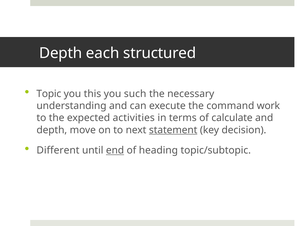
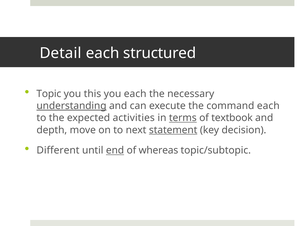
Depth at (61, 53): Depth -> Detail
you such: such -> each
understanding underline: none -> present
command work: work -> each
terms underline: none -> present
calculate: calculate -> textbook
heading: heading -> whereas
